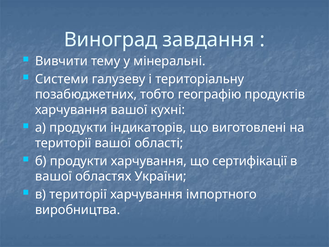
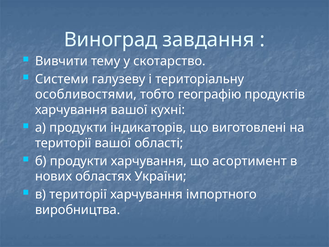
мінеральні: мінеральні -> скотарство
позабюджетних: позабюджетних -> особливостями
сертифікації: сертифікації -> асортимент
вашої at (54, 176): вашої -> нових
